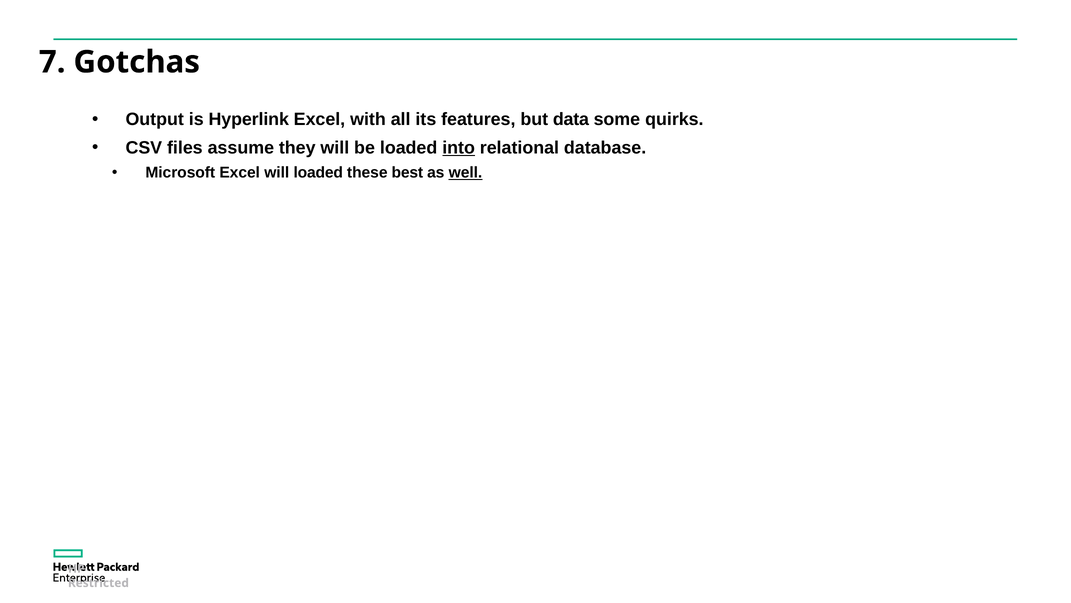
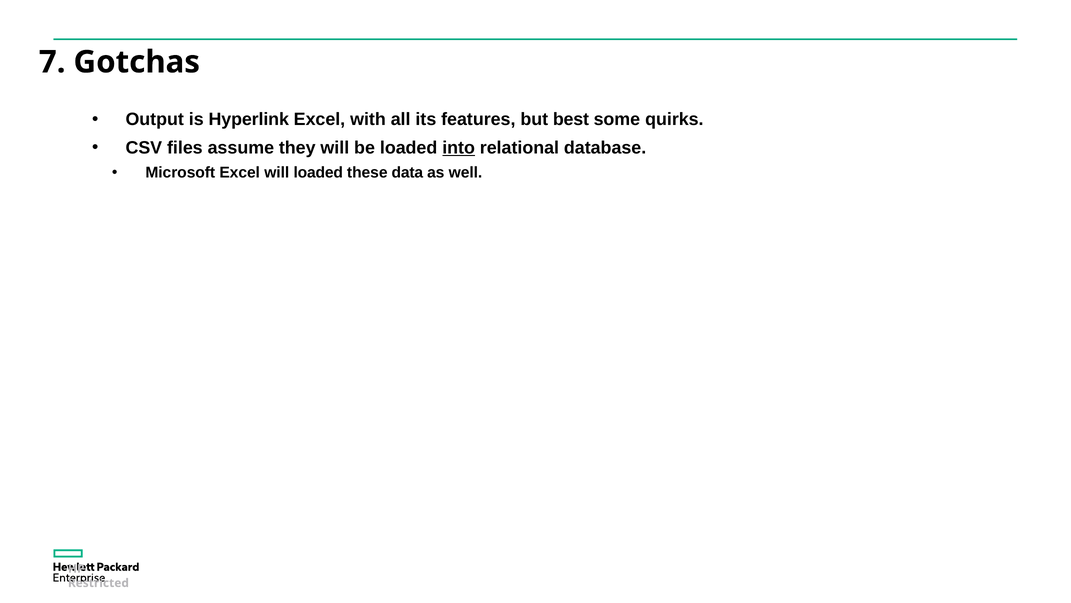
data: data -> best
best: best -> data
well underline: present -> none
